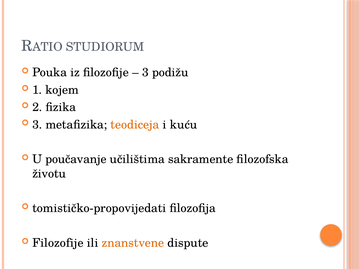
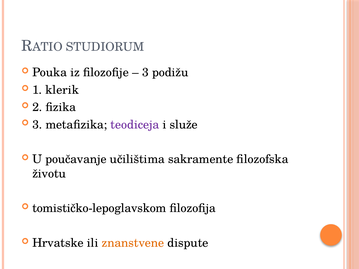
kojem: kojem -> klerik
teodiceja colour: orange -> purple
kuću: kuću -> služe
tomističko-propovijedati: tomističko-propovijedati -> tomističko-lepoglavskom
Filozofije at (58, 243): Filozofije -> Hrvatske
